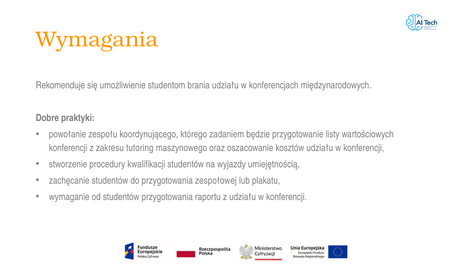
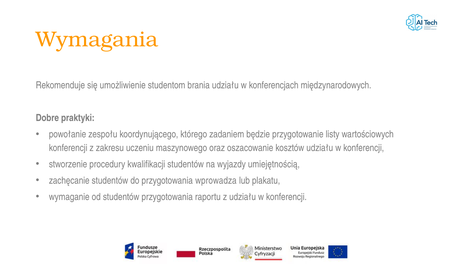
tutoring: tutoring -> uczeniu
zespołowej: zespołowej -> wprowadza
